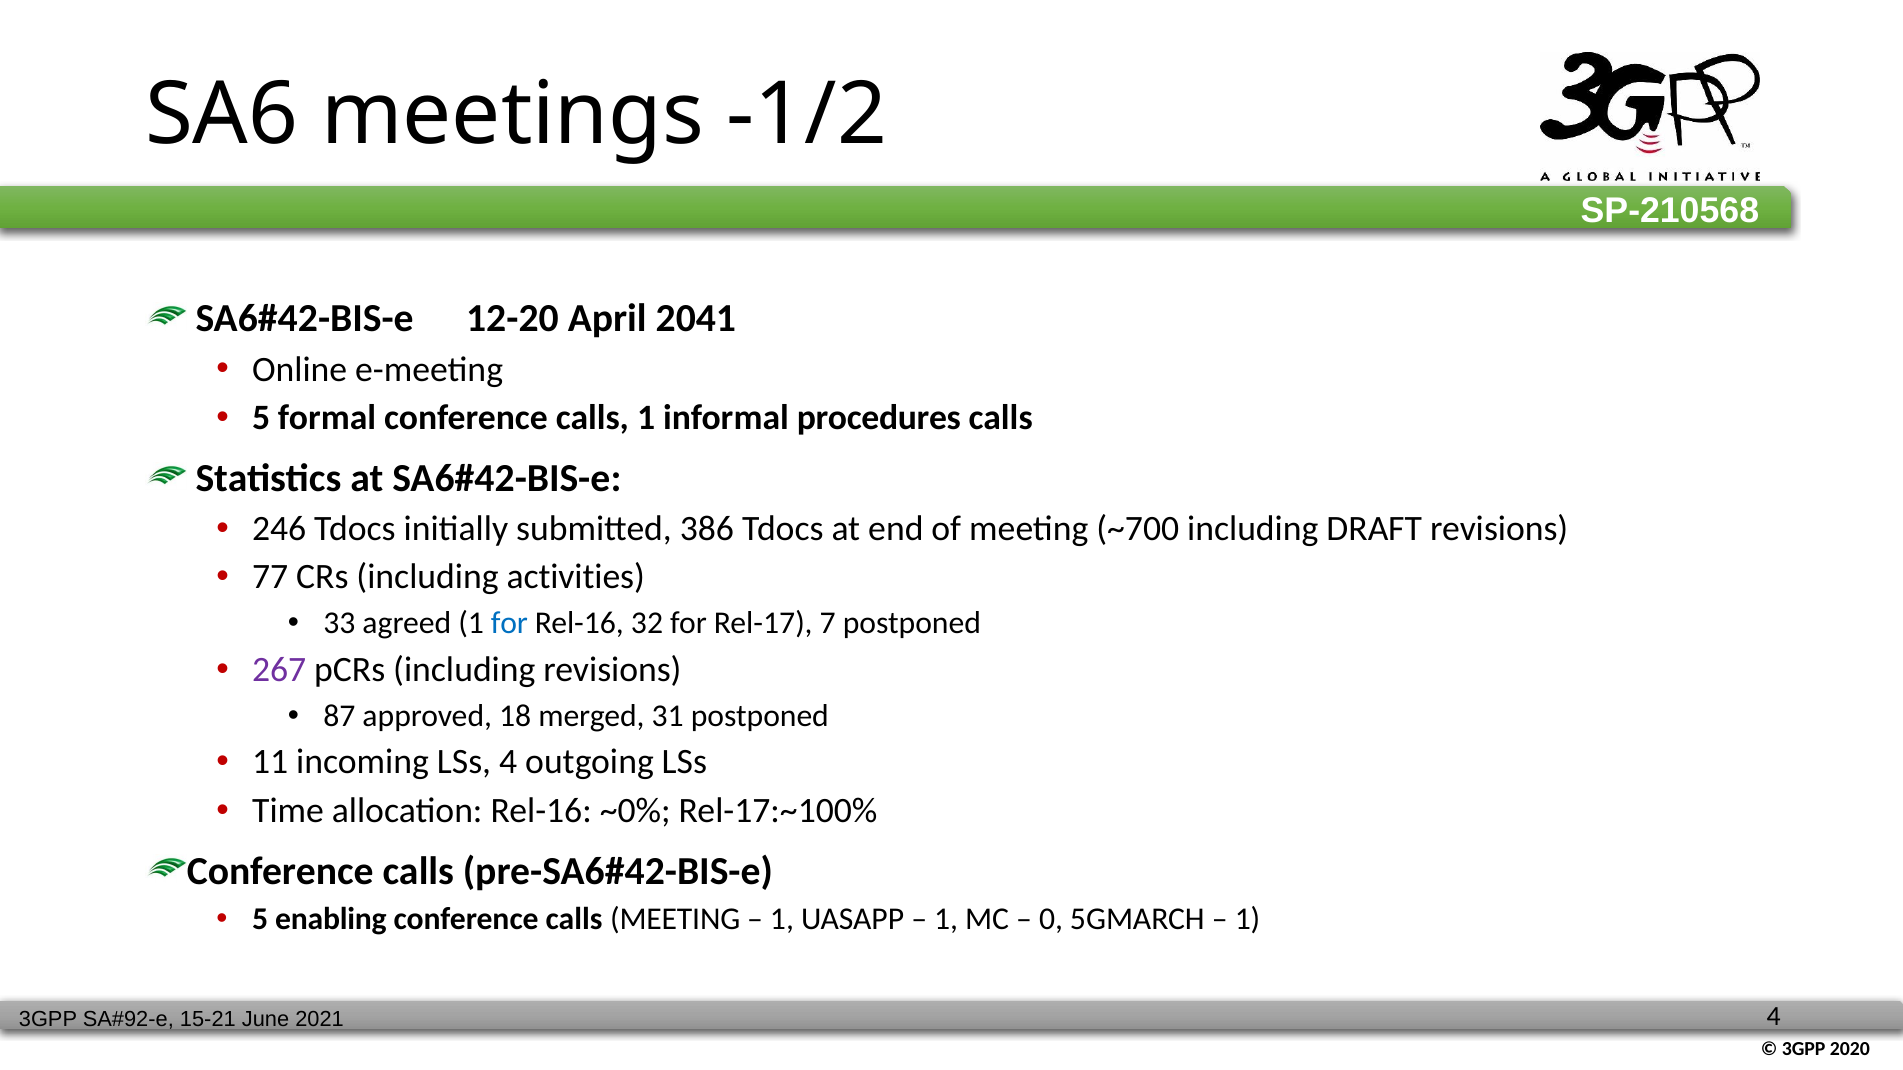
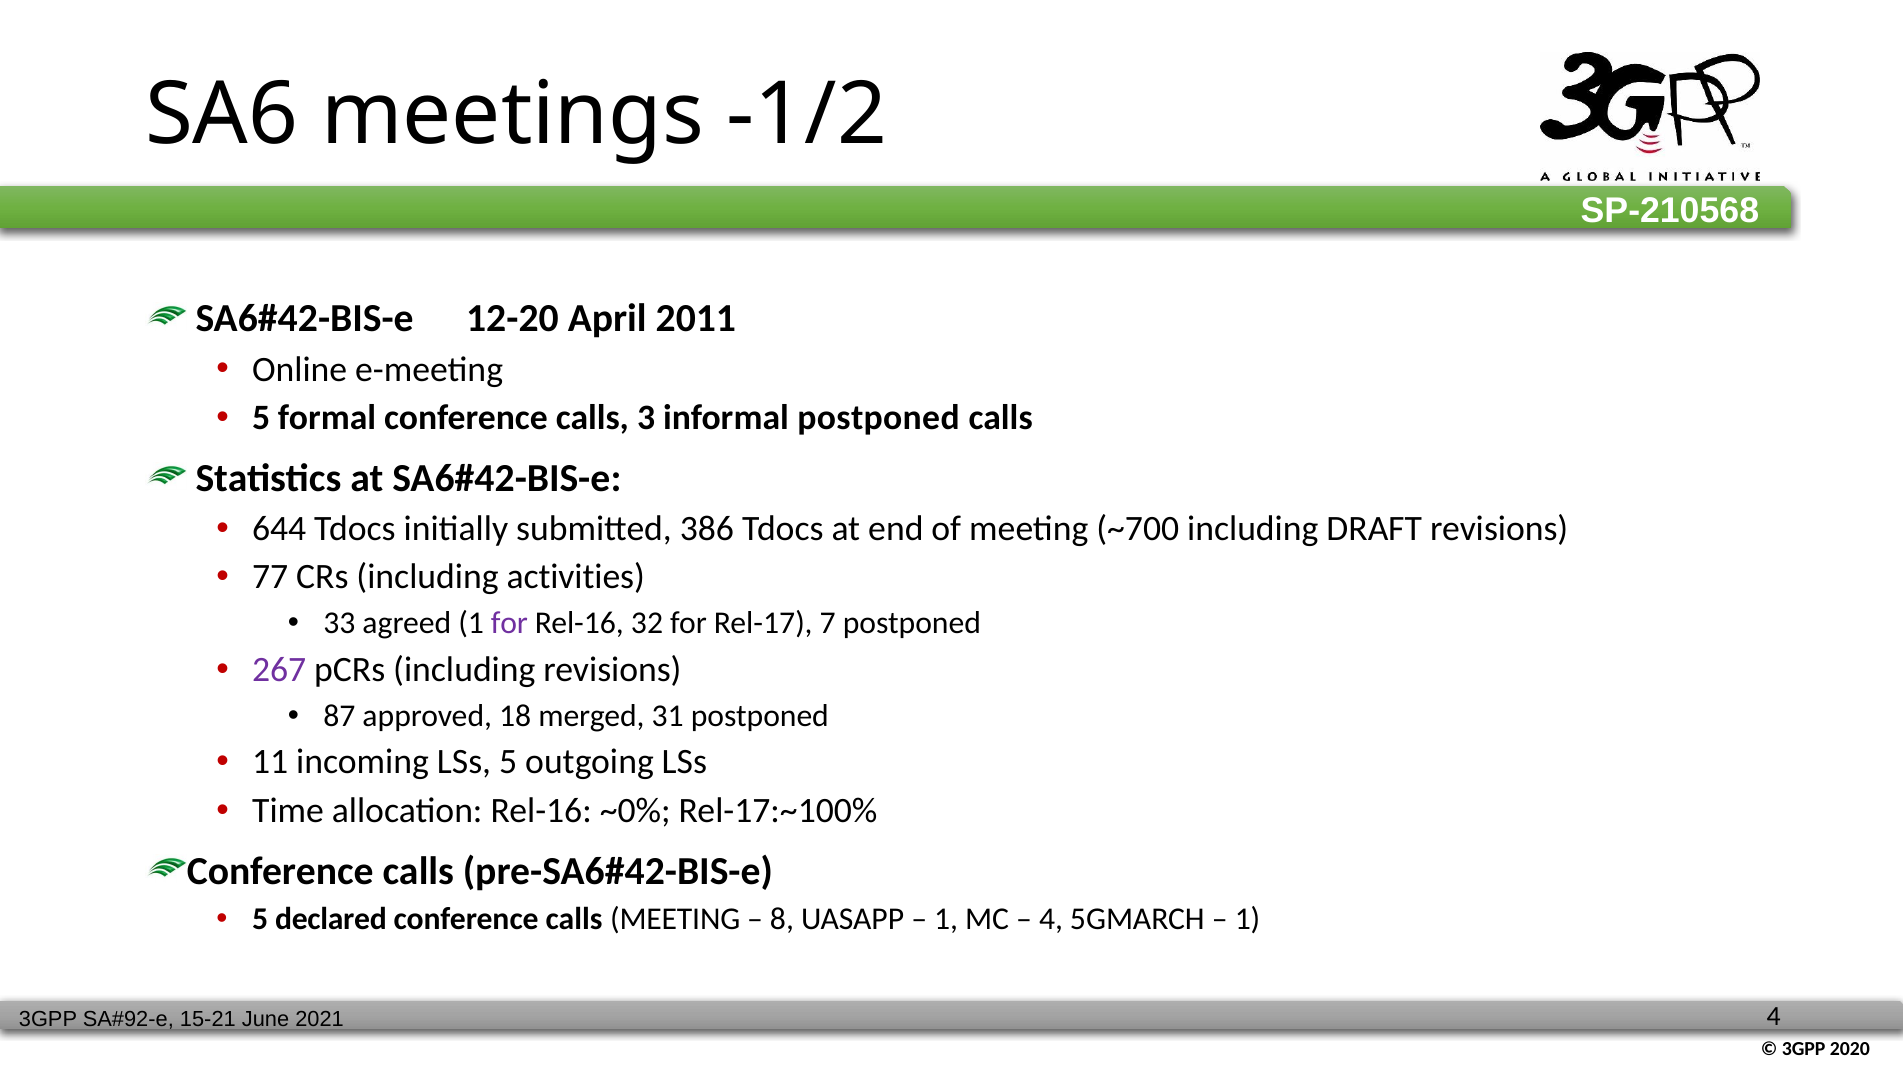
2041: 2041 -> 2011
calls 1: 1 -> 3
informal procedures: procedures -> postponed
246: 246 -> 644
for at (509, 624) colour: blue -> purple
LSs 4: 4 -> 5
enabling: enabling -> declared
1 at (782, 920): 1 -> 8
0 at (1051, 920): 0 -> 4
